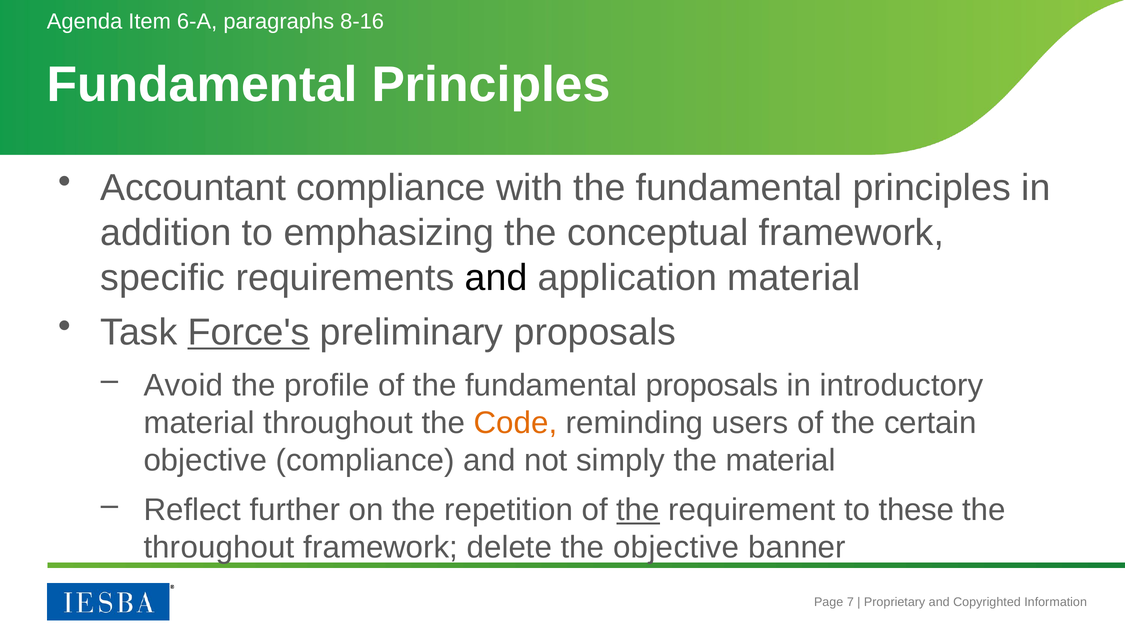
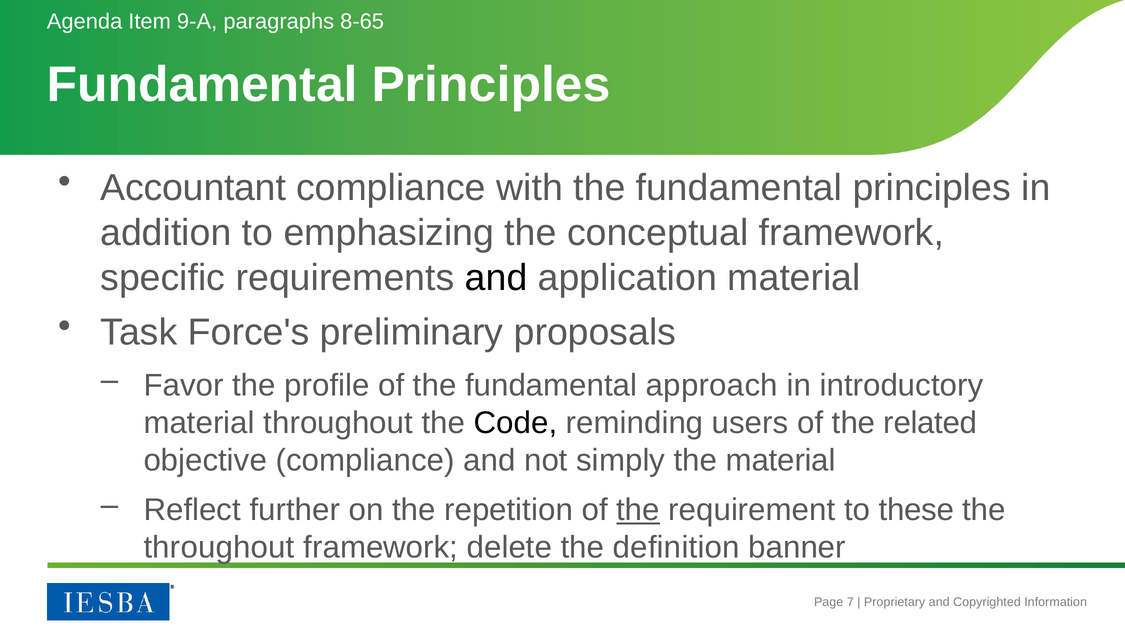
6-A: 6-A -> 9-A
8-16: 8-16 -> 8-65
Force's underline: present -> none
Avoid: Avoid -> Favor
fundamental proposals: proposals -> approach
Code colour: orange -> black
certain: certain -> related
the objective: objective -> definition
